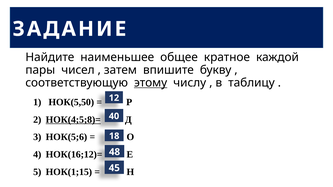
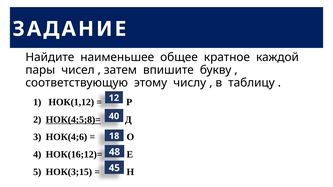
этому underline: present -> none
НОК(5,50: НОК(5,50 -> НОК(1,12
НОК(5;6: НОК(5;6 -> НОК(4;6
НОК(1;15: НОК(1;15 -> НОК(3;15
